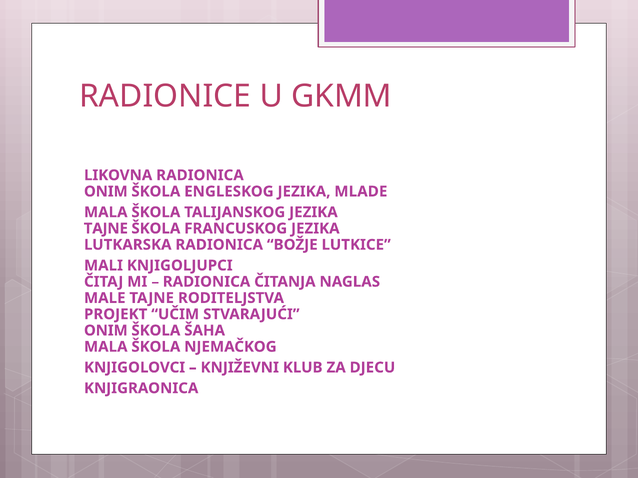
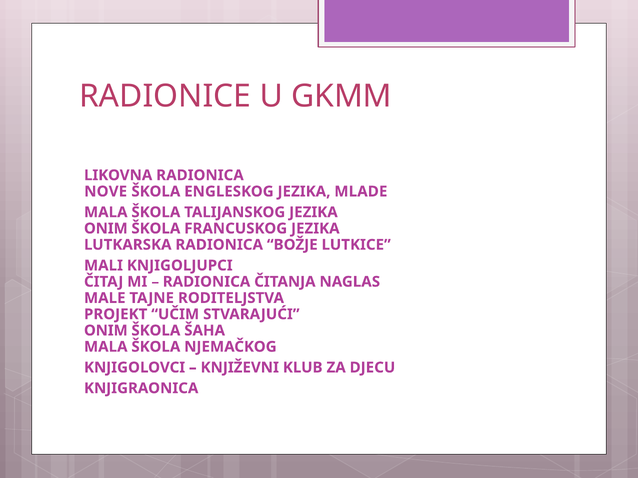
ONIM at (106, 192): ONIM -> NOVE
TAJNE at (106, 229): TAJNE -> ONIM
